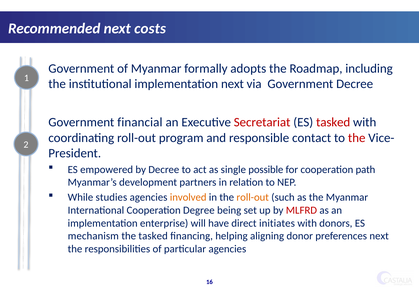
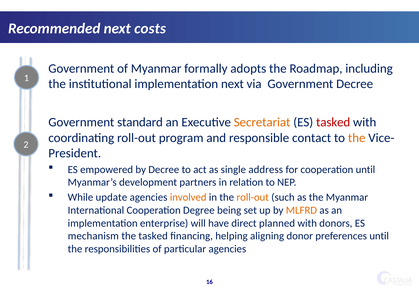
financial: financial -> standard
Secretariat colour: red -> orange
the at (357, 138) colour: red -> orange
possible: possible -> address
cooperation path: path -> until
studies: studies -> update
MLFRD colour: red -> orange
initiates: initiates -> planned
preferences next: next -> until
